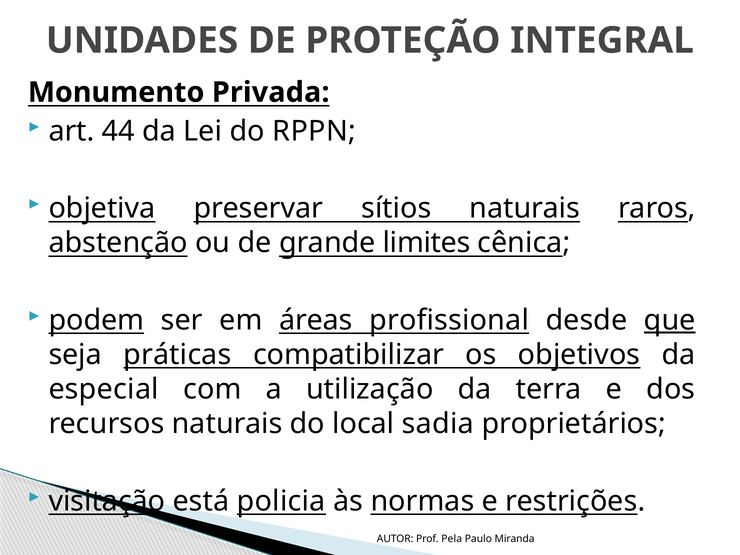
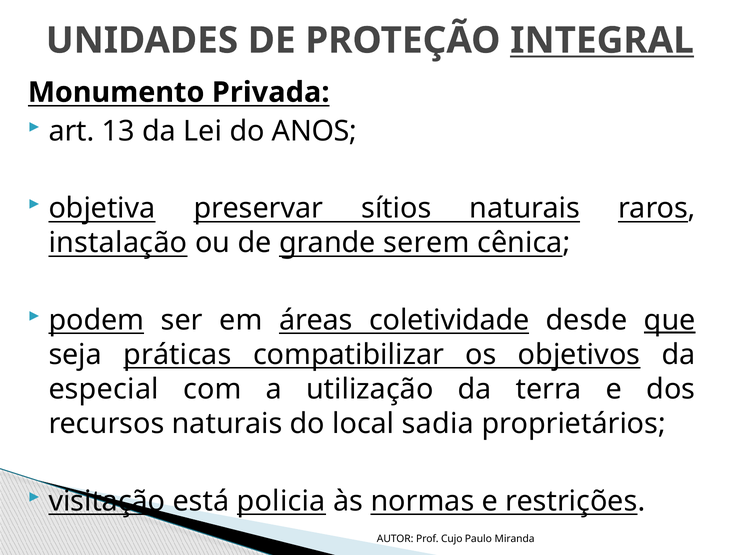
INTEGRAL underline: none -> present
44: 44 -> 13
RPPN: RPPN -> ANOS
abstenção: abstenção -> instalação
limites: limites -> serem
profissional: profissional -> coletividade
Pela: Pela -> Cujo
